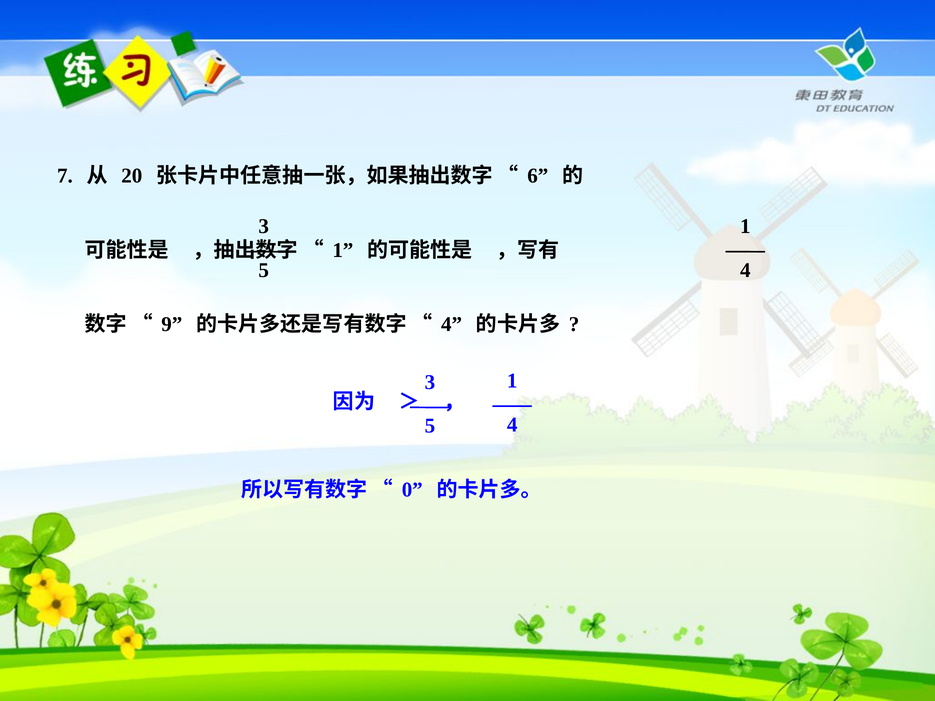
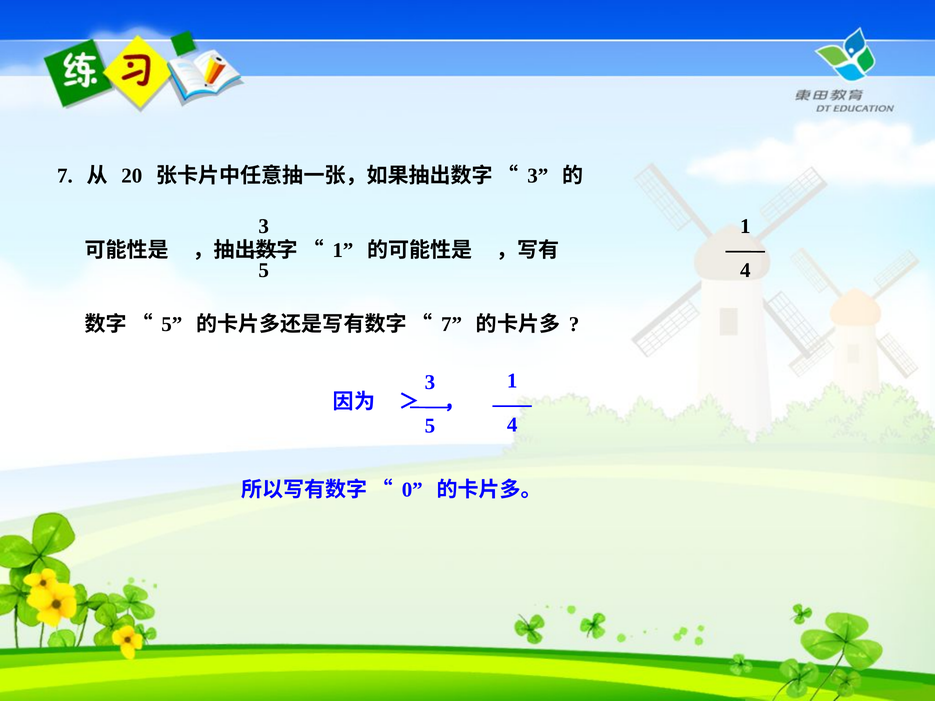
6 at (538, 176): 6 -> 3
9 at (172, 324): 9 -> 5
4 at (452, 324): 4 -> 7
